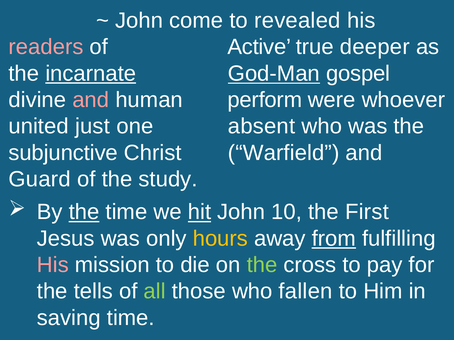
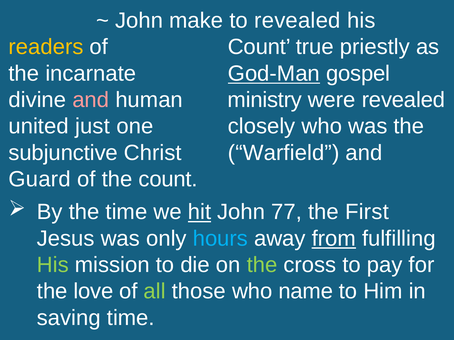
come: come -> make
readers colour: pink -> yellow
of Active: Active -> Count
deeper: deeper -> priestly
incarnate underline: present -> none
perform: perform -> ministry
were whoever: whoever -> revealed
absent: absent -> closely
the study: study -> count
the at (84, 212) underline: present -> none
10: 10 -> 77
hours colour: yellow -> light blue
His at (53, 265) colour: pink -> light green
tells: tells -> love
fallen: fallen -> name
